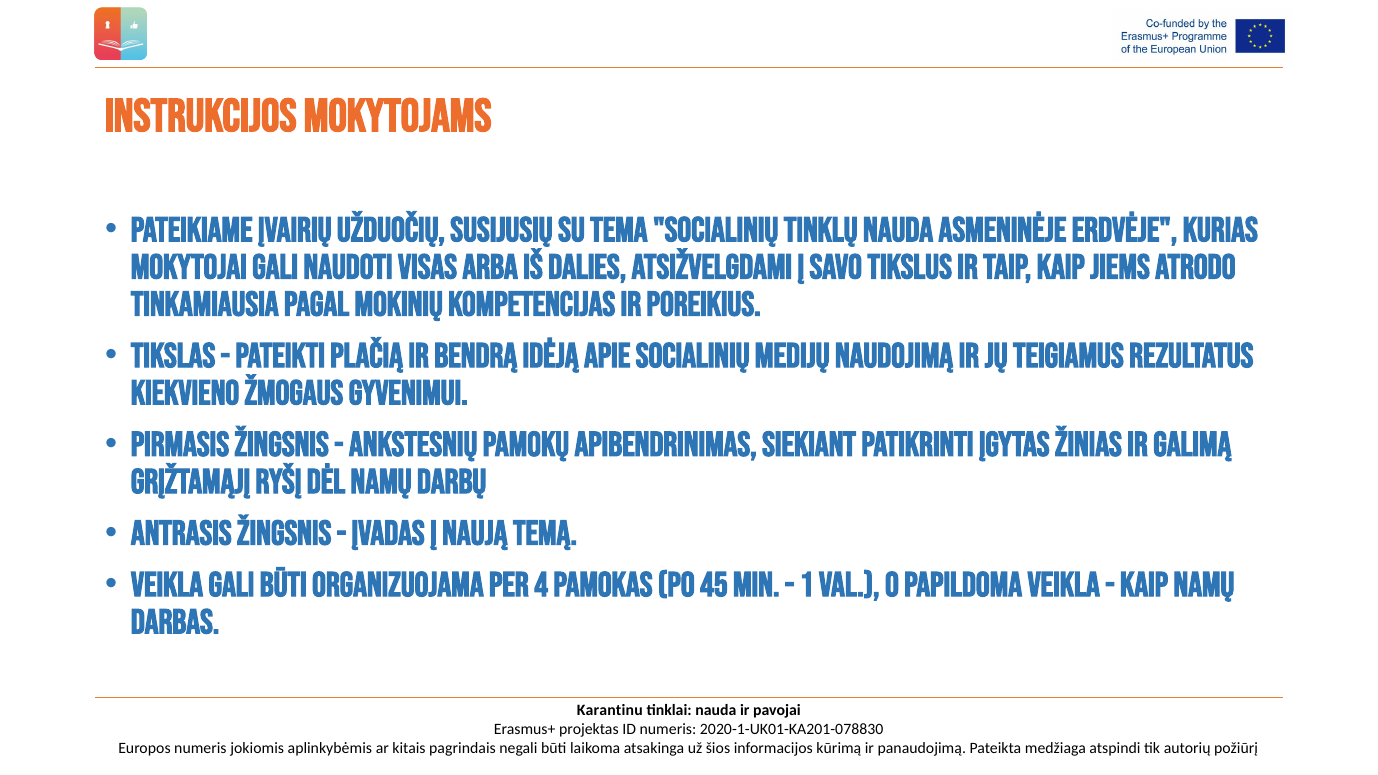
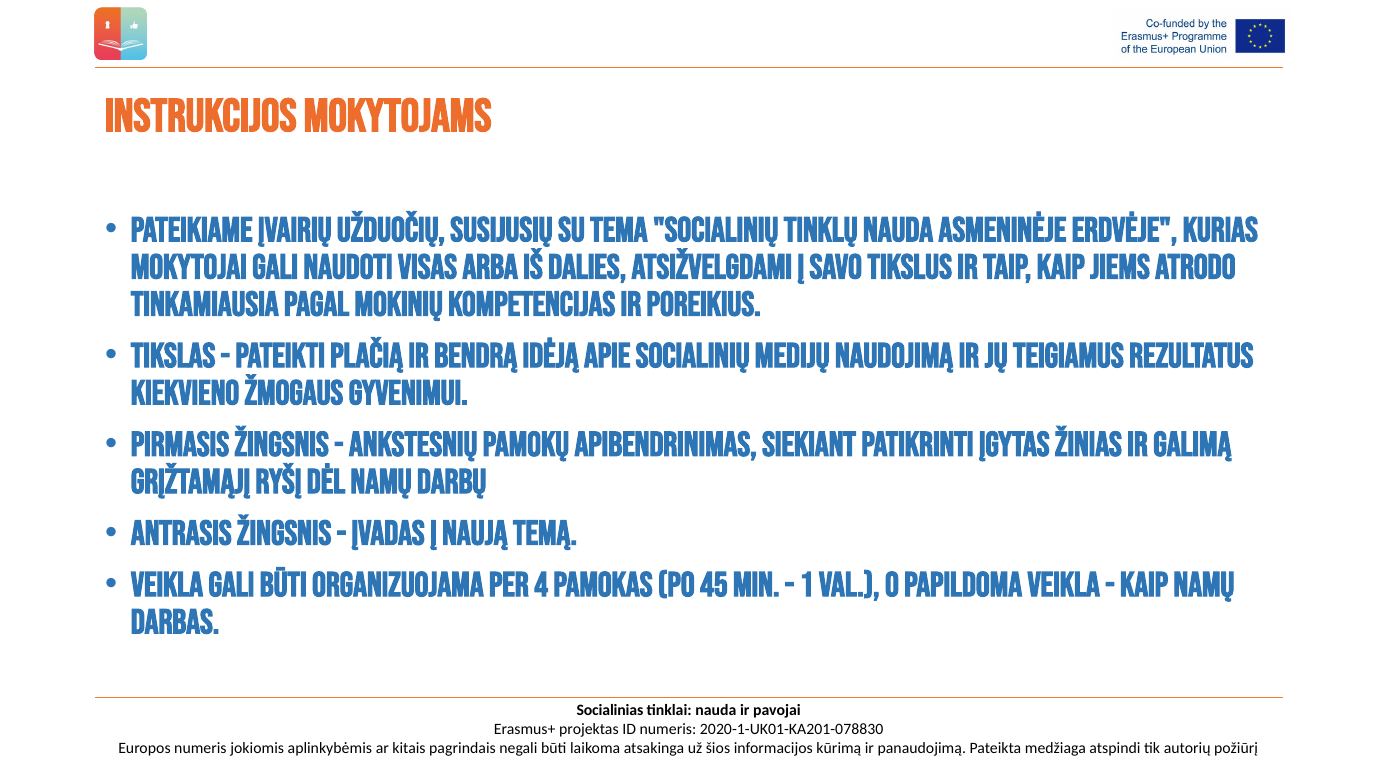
Karantinu: Karantinu -> Socialinias
